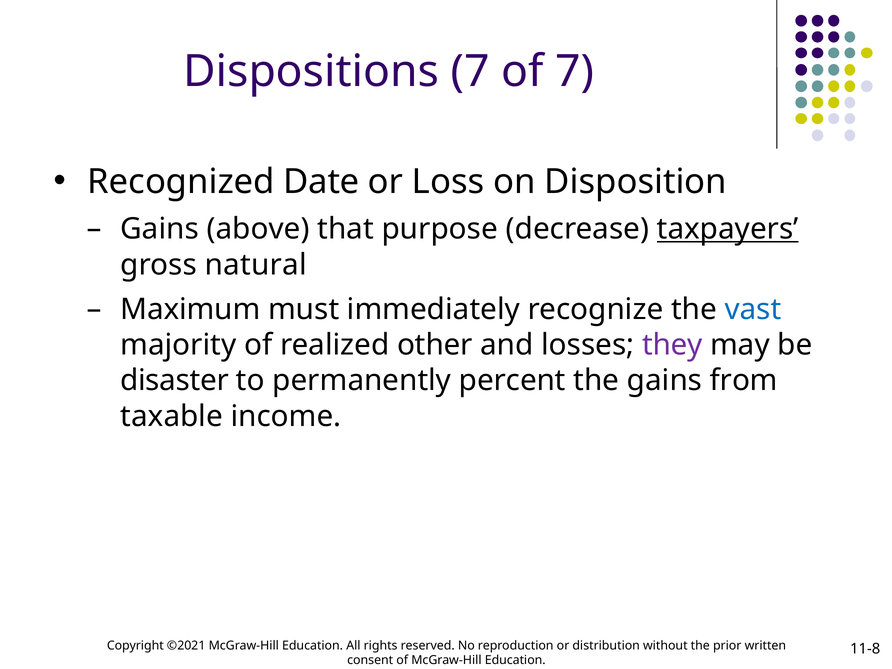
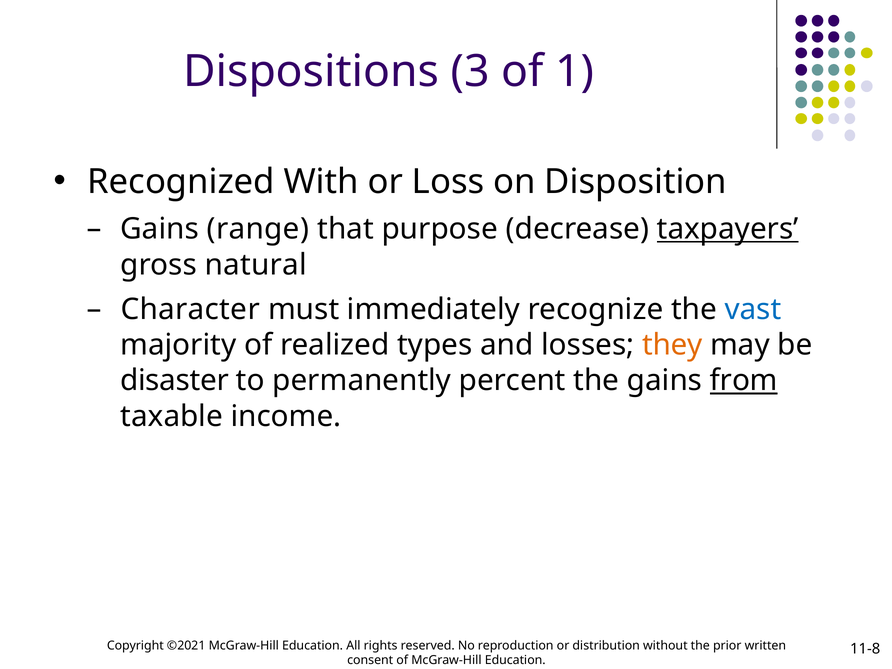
Dispositions 7: 7 -> 3
of 7: 7 -> 1
Date: Date -> With
above: above -> range
Maximum: Maximum -> Character
other: other -> types
they colour: purple -> orange
from underline: none -> present
